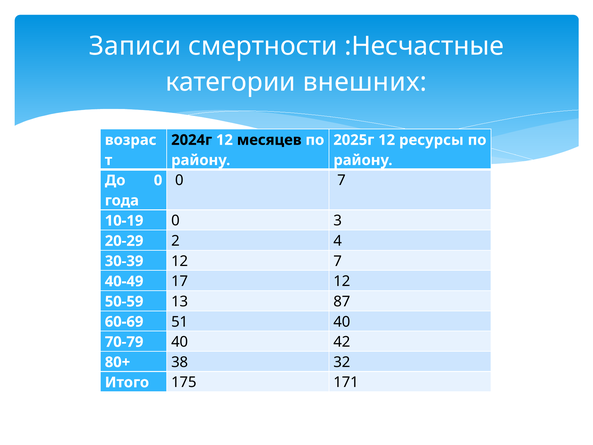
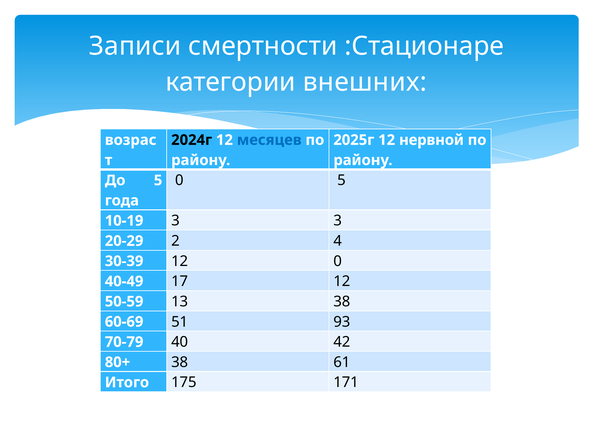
:Несчастные: :Несчастные -> :Стационаре
месяцев colour: black -> blue
ресурсы: ресурсы -> нервной
0 7: 7 -> 5
До 0: 0 -> 5
0 at (175, 221): 0 -> 3
12 7: 7 -> 0
13 87: 87 -> 38
51 40: 40 -> 93
32: 32 -> 61
